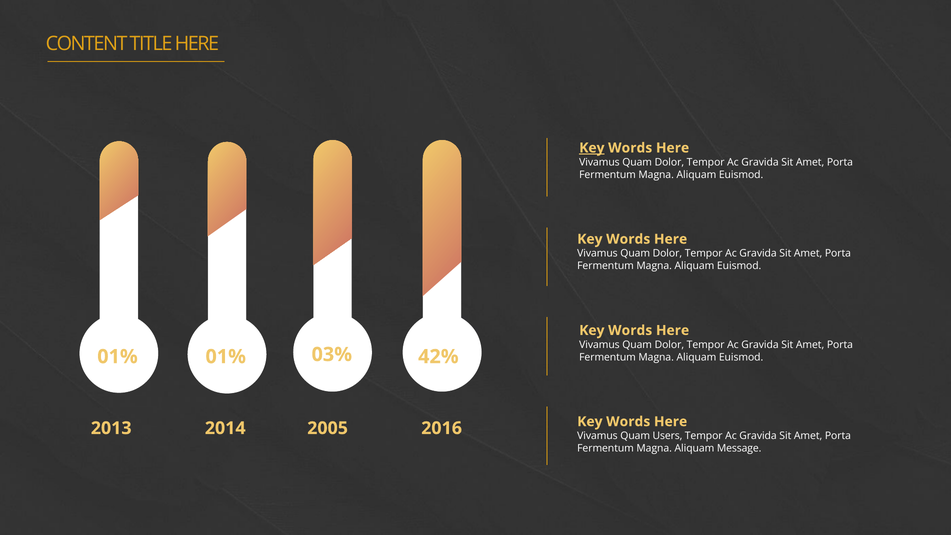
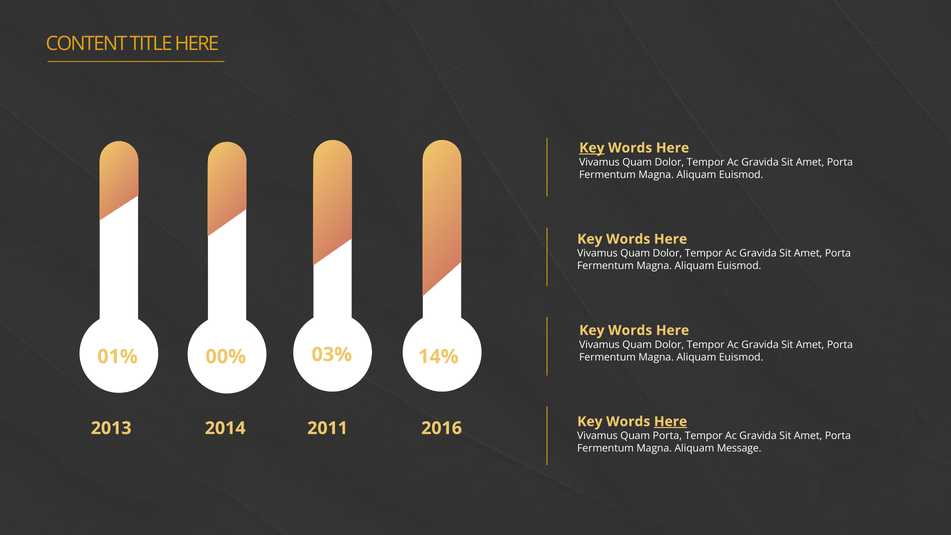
01% 01%: 01% -> 00%
42%: 42% -> 14%
Here at (671, 422) underline: none -> present
2005: 2005 -> 2011
Quam Users: Users -> Porta
